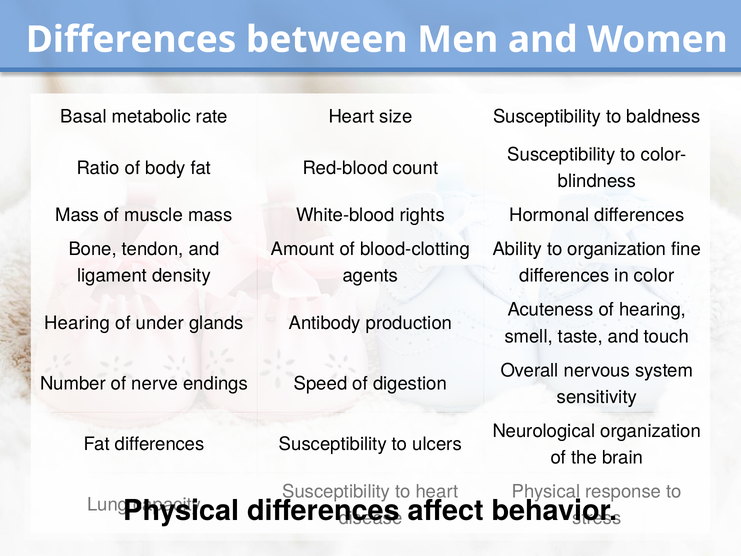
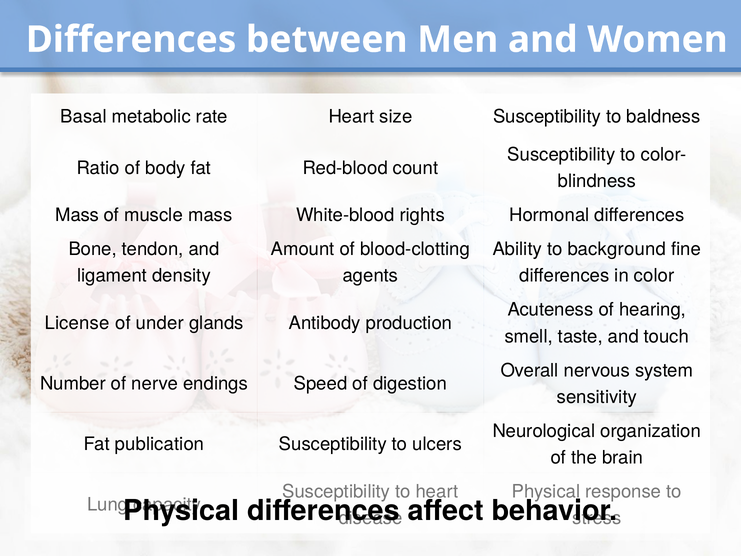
to organization: organization -> background
Hearing at (77, 323): Hearing -> License
Fat differences: differences -> publication
